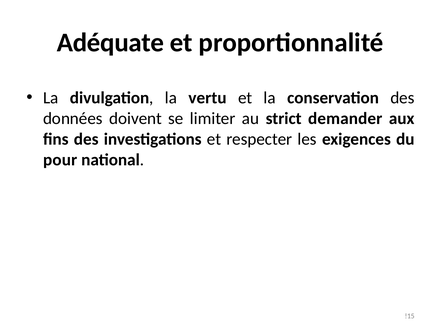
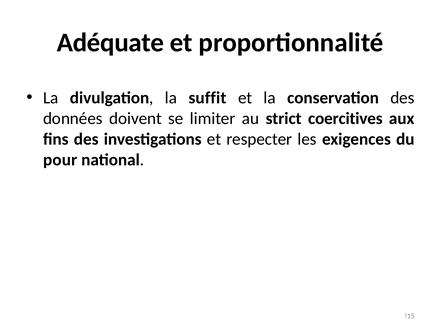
vertu: vertu -> suffit
demander: demander -> coercitives
